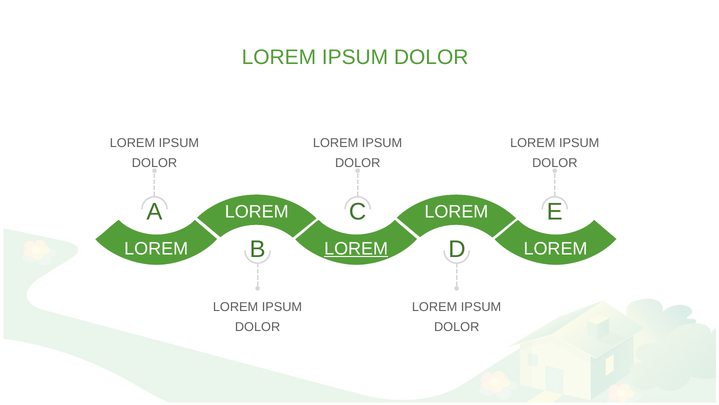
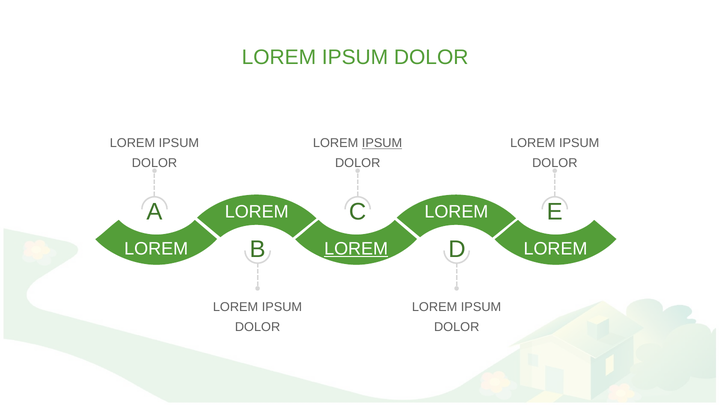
IPSUM at (382, 143) underline: none -> present
